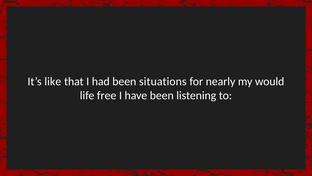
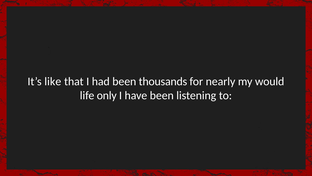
situations: situations -> thousands
free: free -> only
